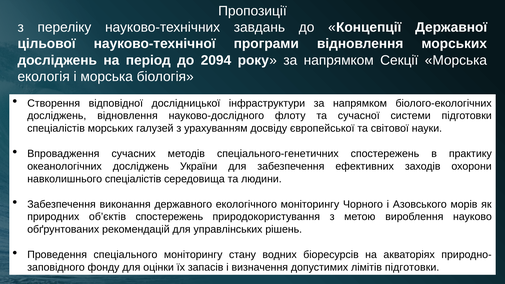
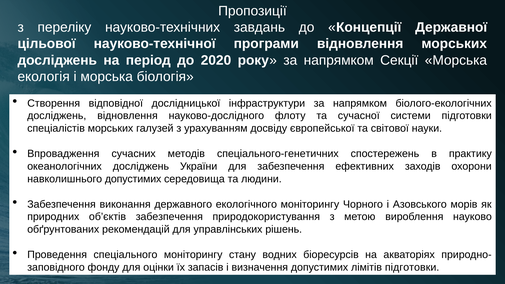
2094: 2094 -> 2020
навколишнього спеціалістів: спеціалістів -> допустимих
об’єктів спостережень: спостережень -> забезпечення
